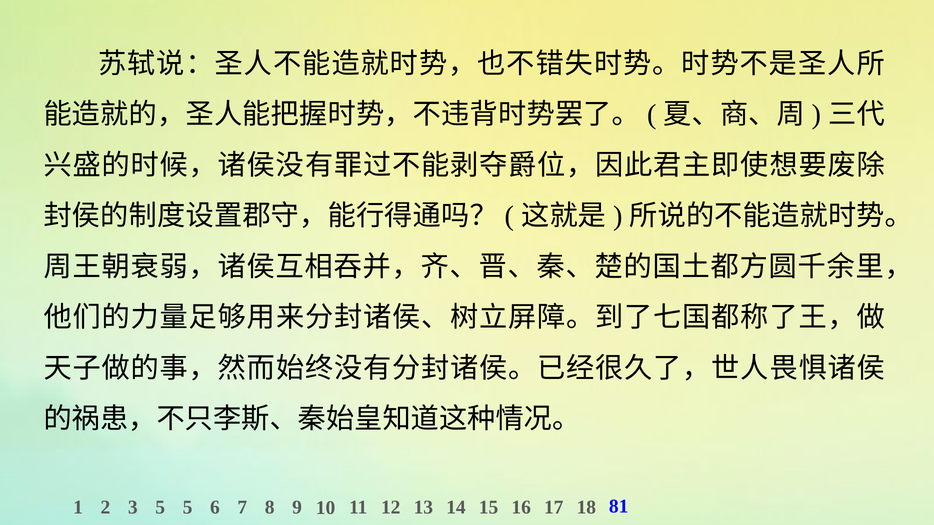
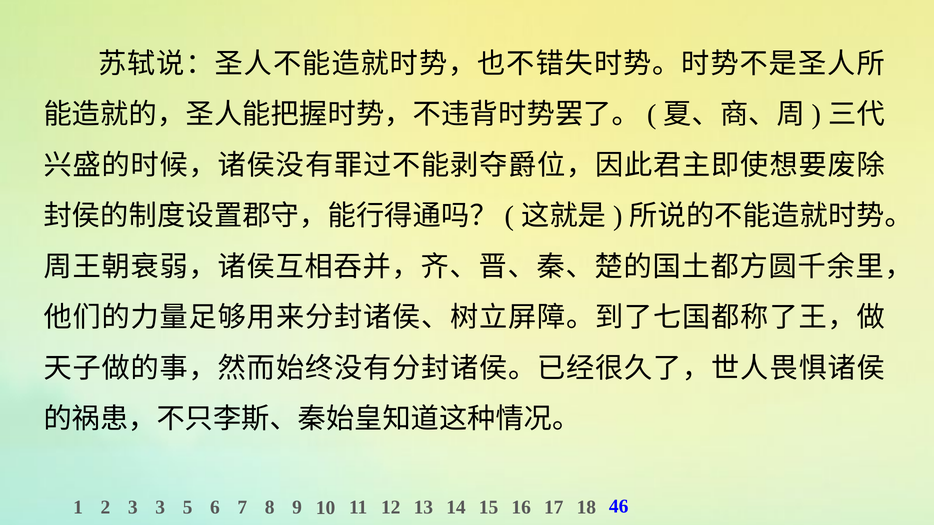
3 5: 5 -> 3
81: 81 -> 46
